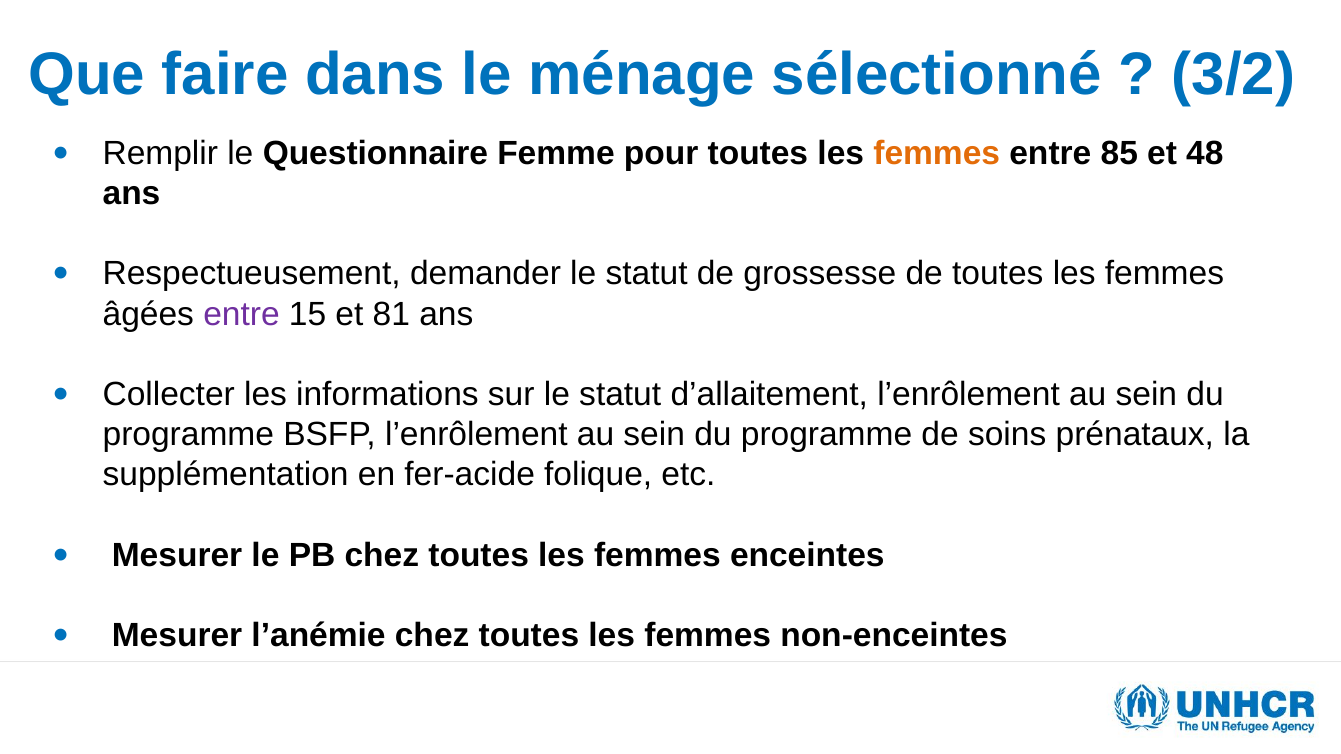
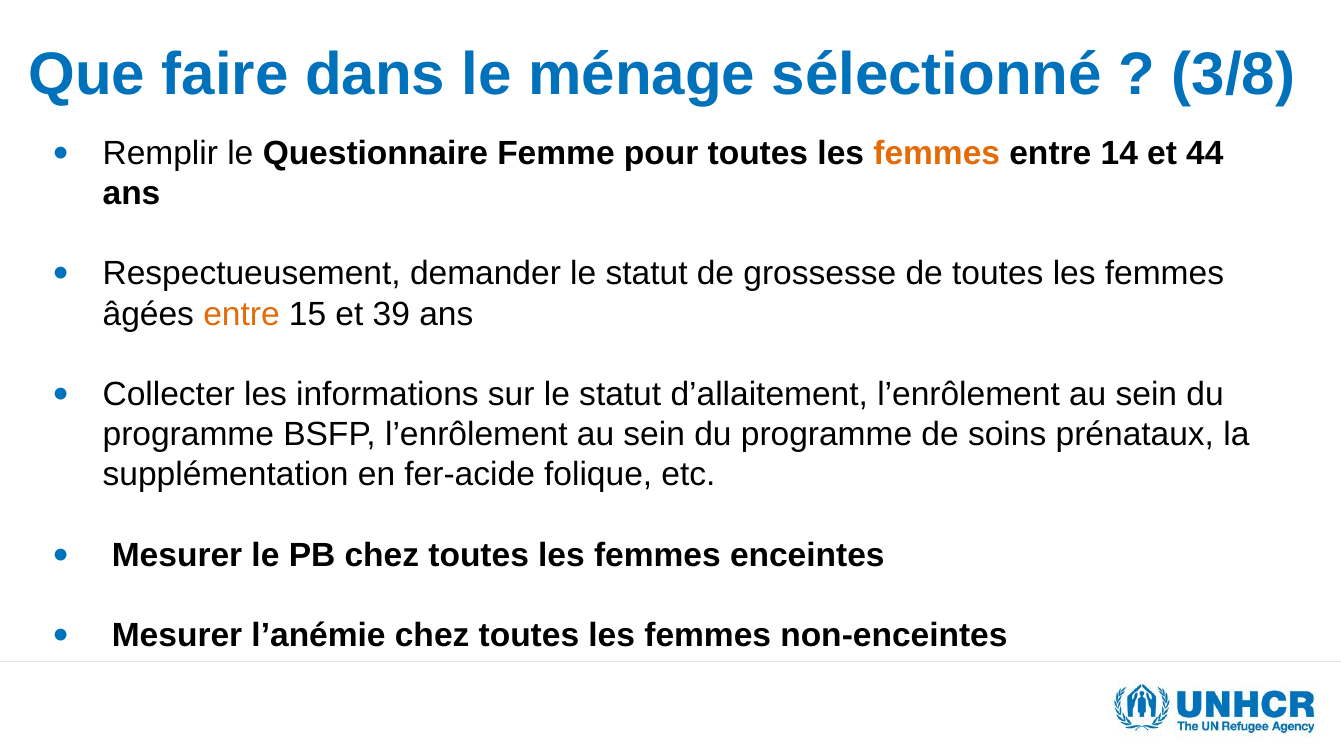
3/2: 3/2 -> 3/8
85: 85 -> 14
48: 48 -> 44
entre at (241, 314) colour: purple -> orange
81: 81 -> 39
